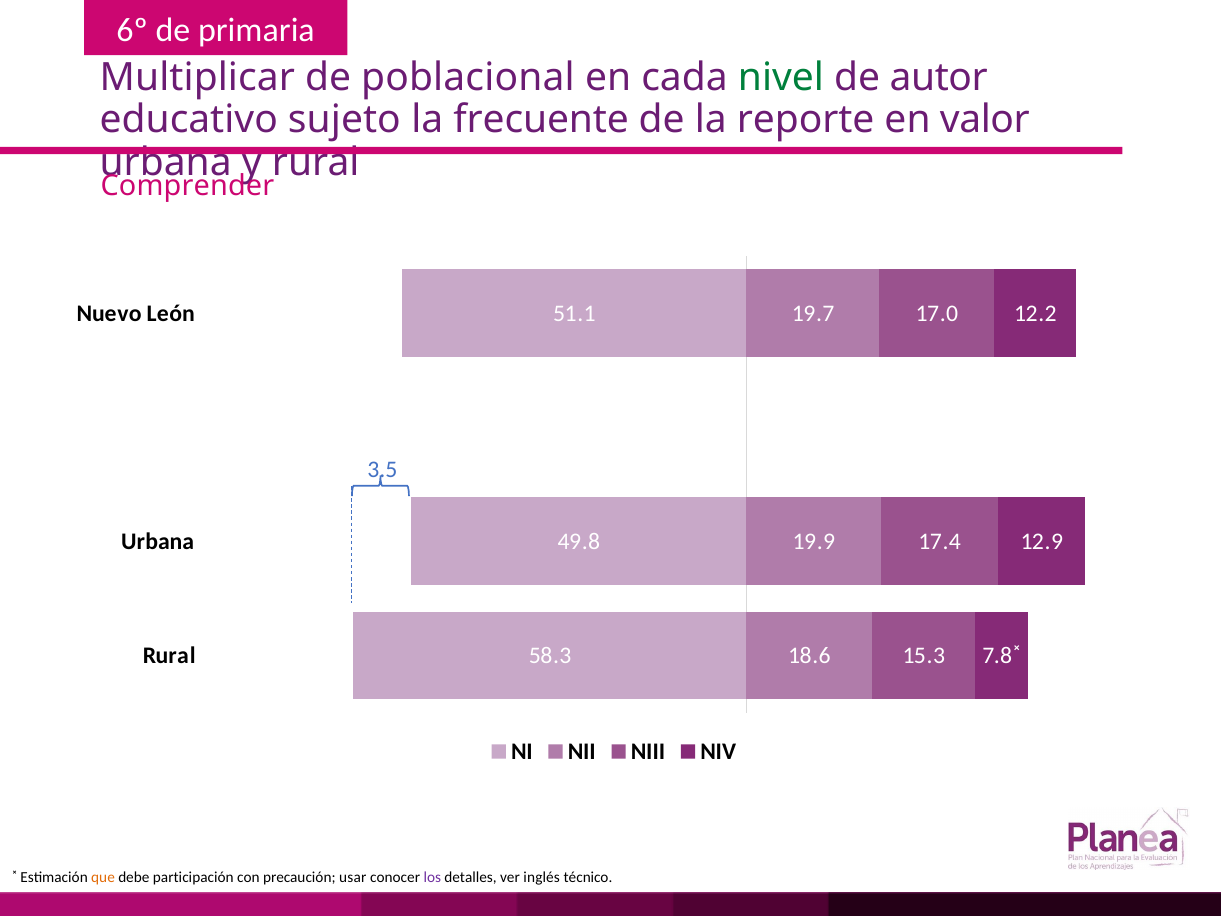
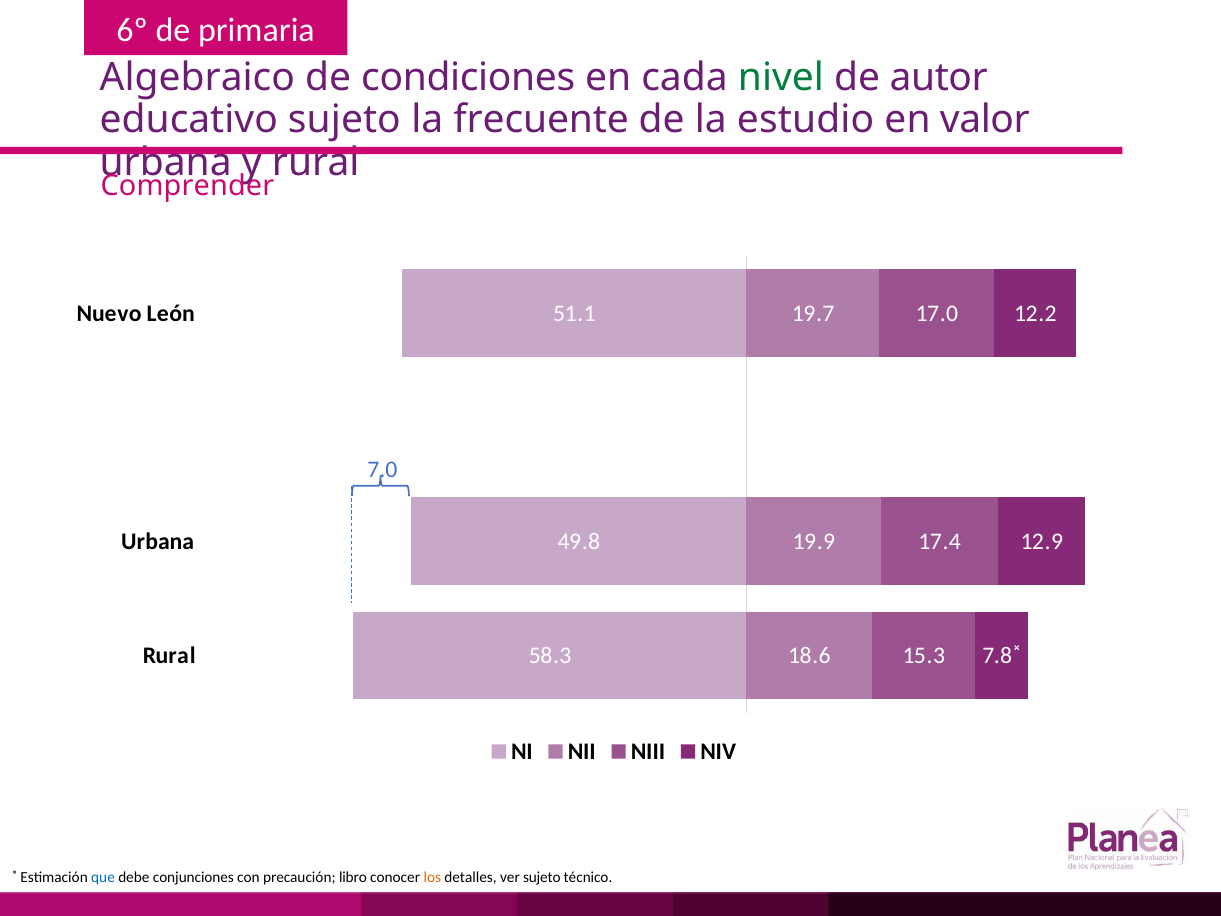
Multiplicar: Multiplicar -> Algebraico
poblacional: poblacional -> condiciones
reporte: reporte -> estudio
3.5: 3.5 -> 7.0
que colour: orange -> blue
participación: participación -> conjunciones
usar: usar -> libro
los colour: purple -> orange
ver inglés: inglés -> sujeto
